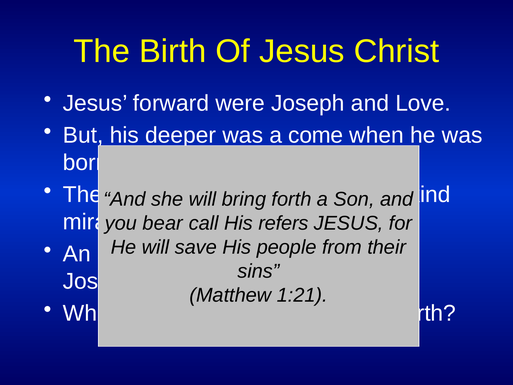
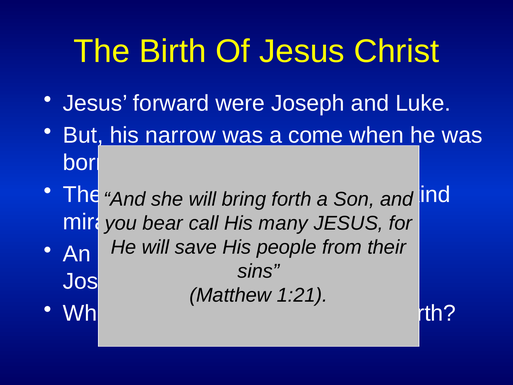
Love: Love -> Luke
deeper: deeper -> narrow
refers: refers -> many
